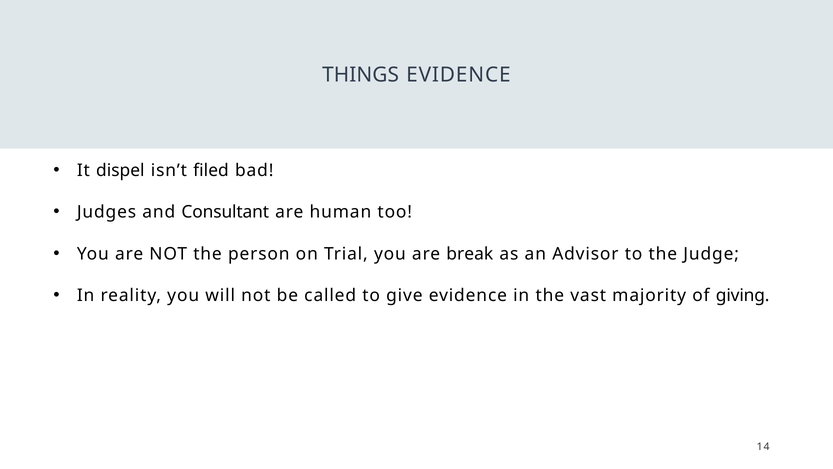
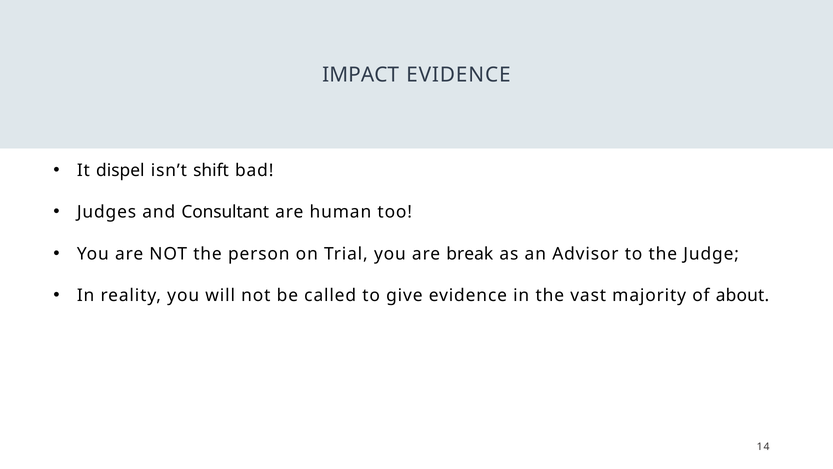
THINGS: THINGS -> IMPACT
filed: filed -> shift
giving: giving -> about
